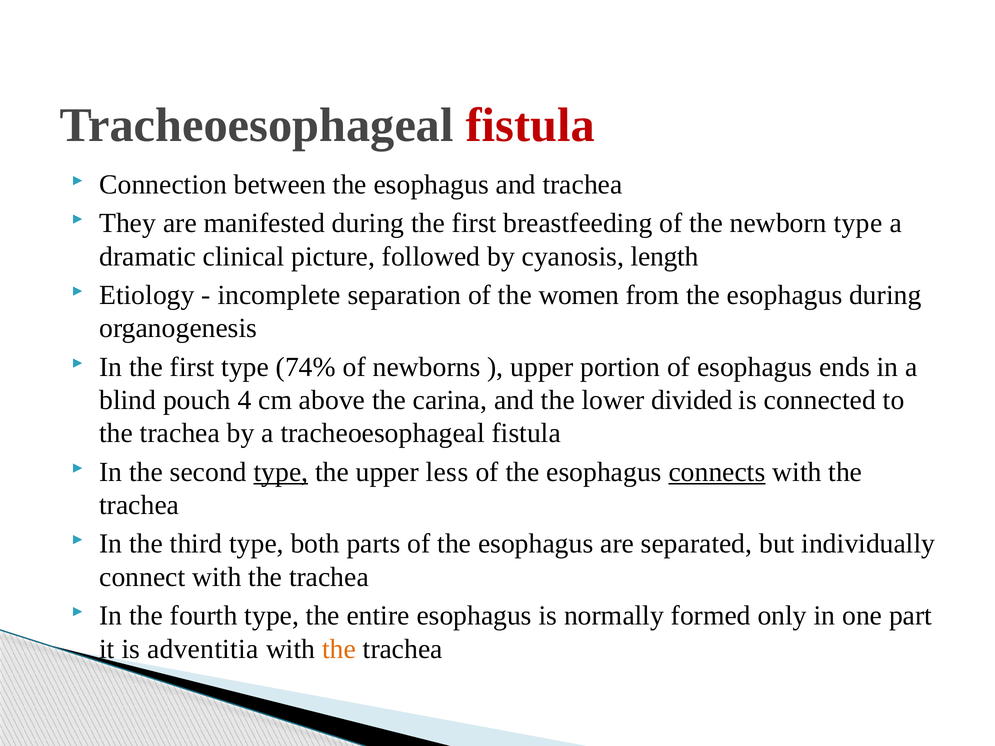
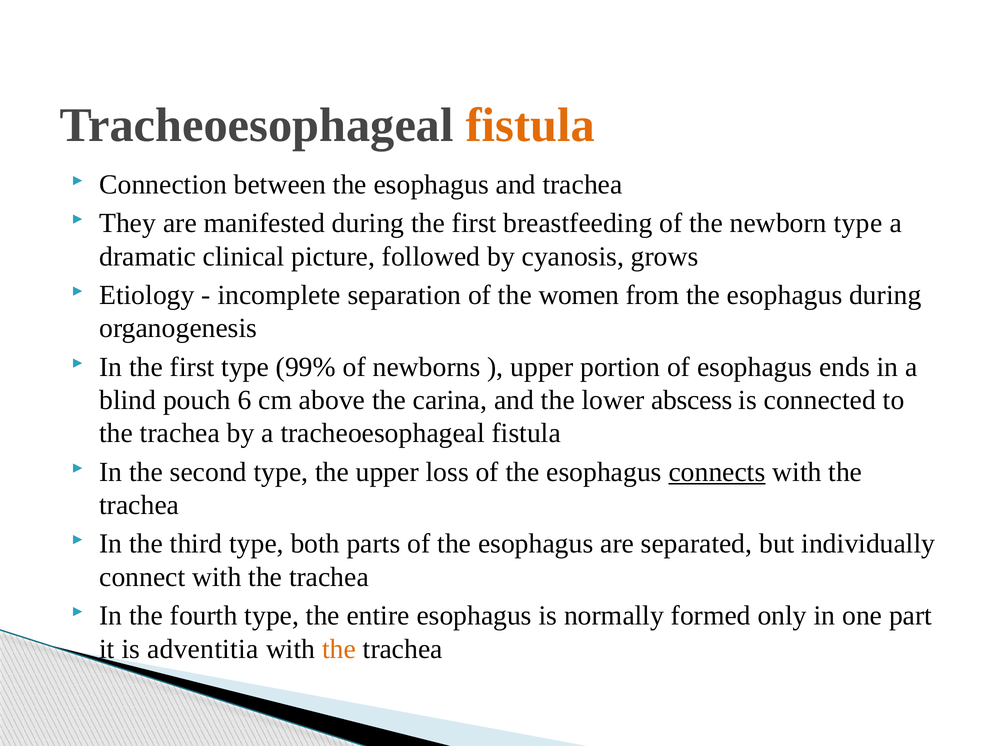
fistula at (530, 125) colour: red -> orange
length: length -> grows
74%: 74% -> 99%
4: 4 -> 6
divided: divided -> abscess
type at (281, 472) underline: present -> none
less: less -> loss
